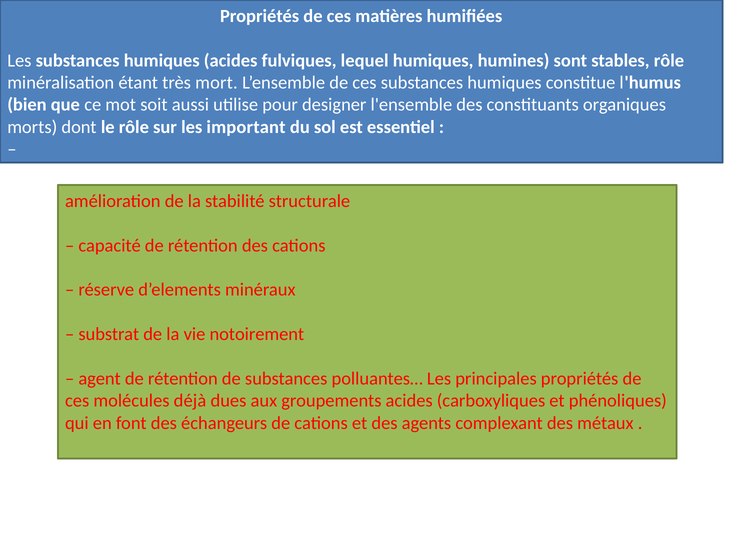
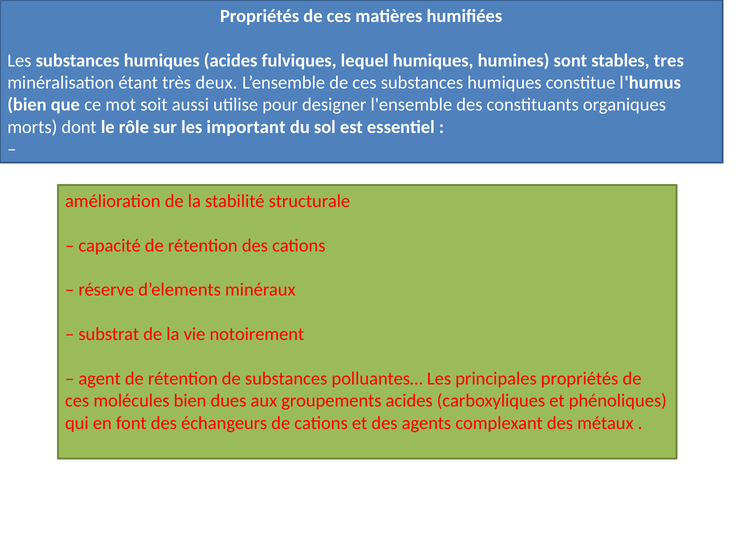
stables rôle: rôle -> tres
mort: mort -> deux
molécules déjà: déjà -> bien
